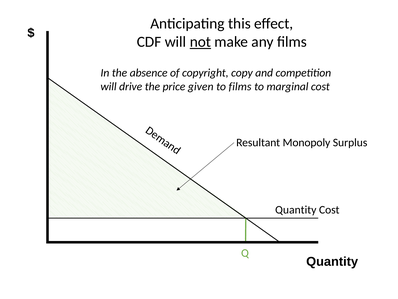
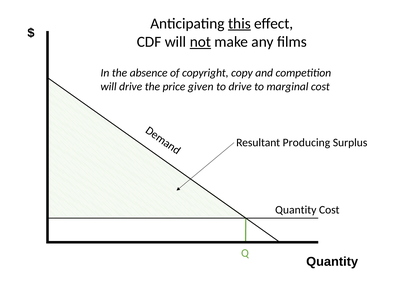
this underline: none -> present
to films: films -> drive
Monopoly: Monopoly -> Producing
